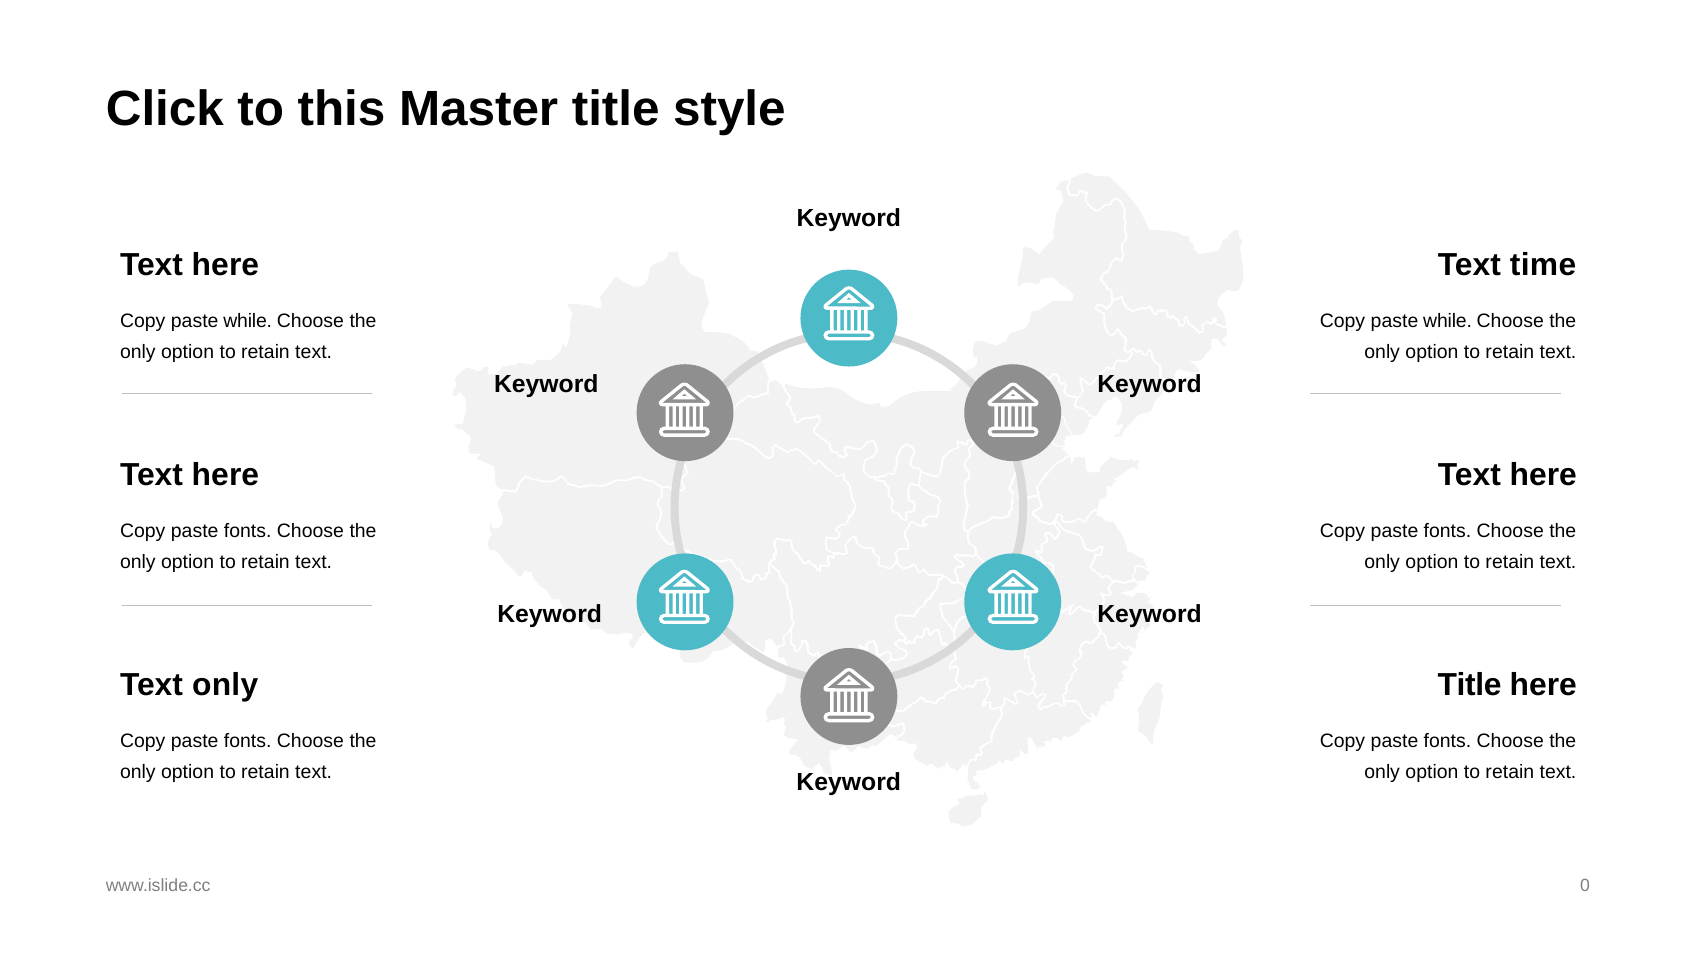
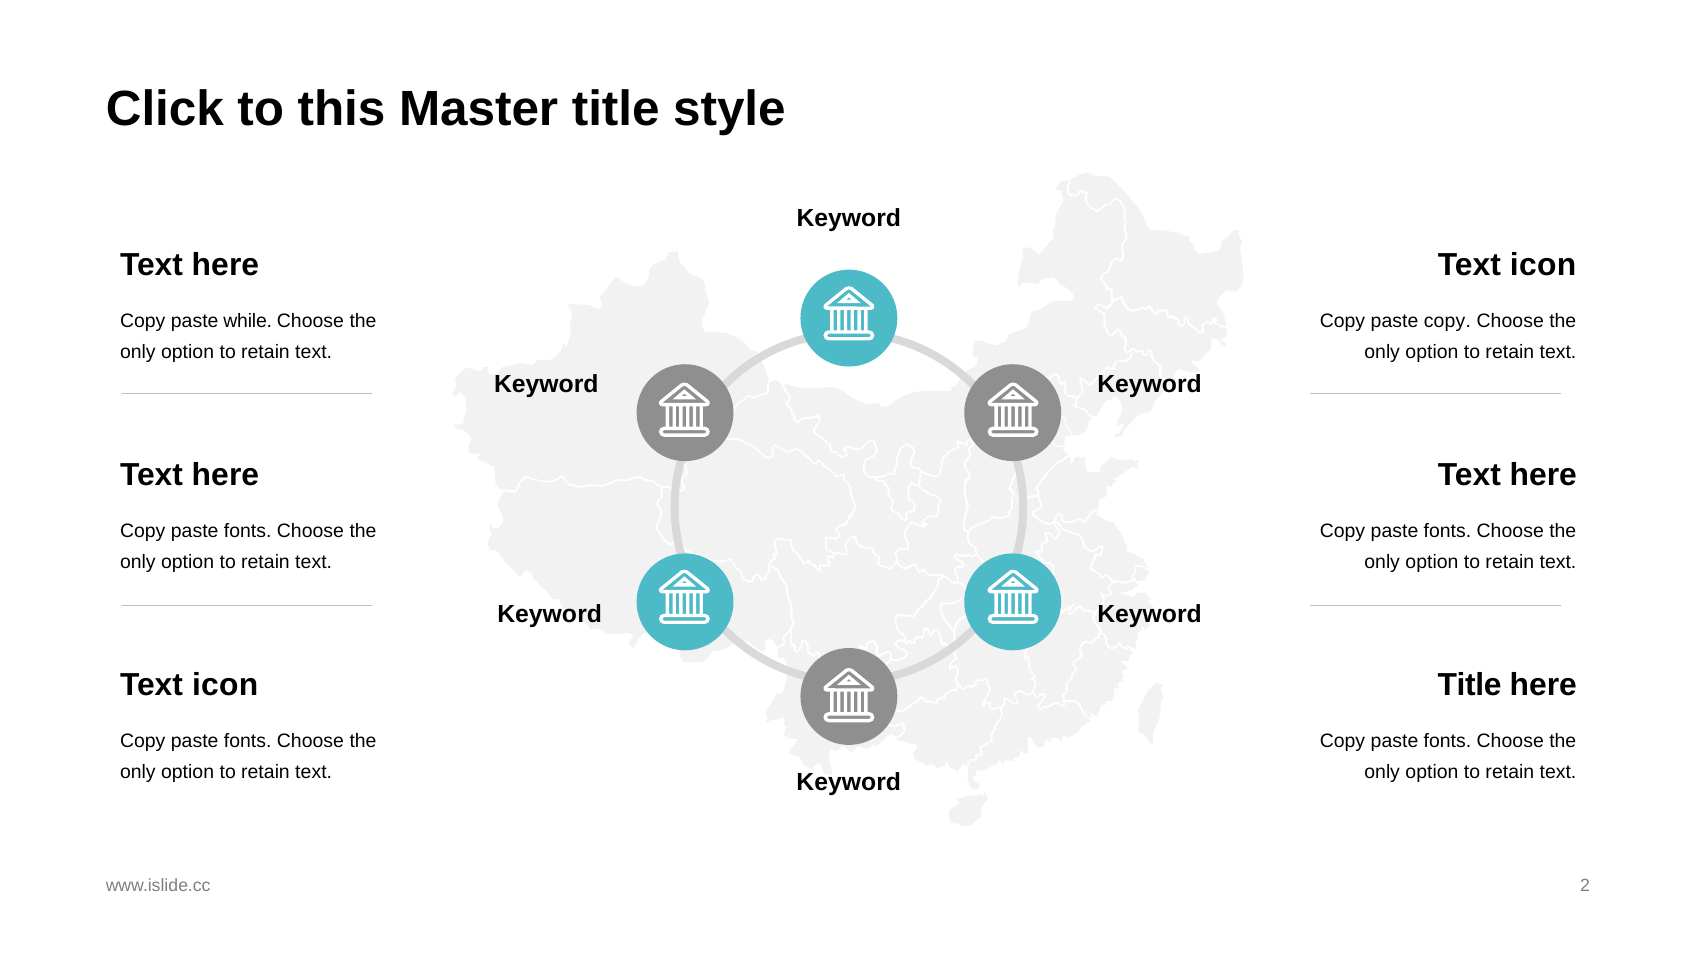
time at (1543, 265): time -> icon
while at (1448, 322): while -> copy
only at (225, 685): only -> icon
0: 0 -> 2
